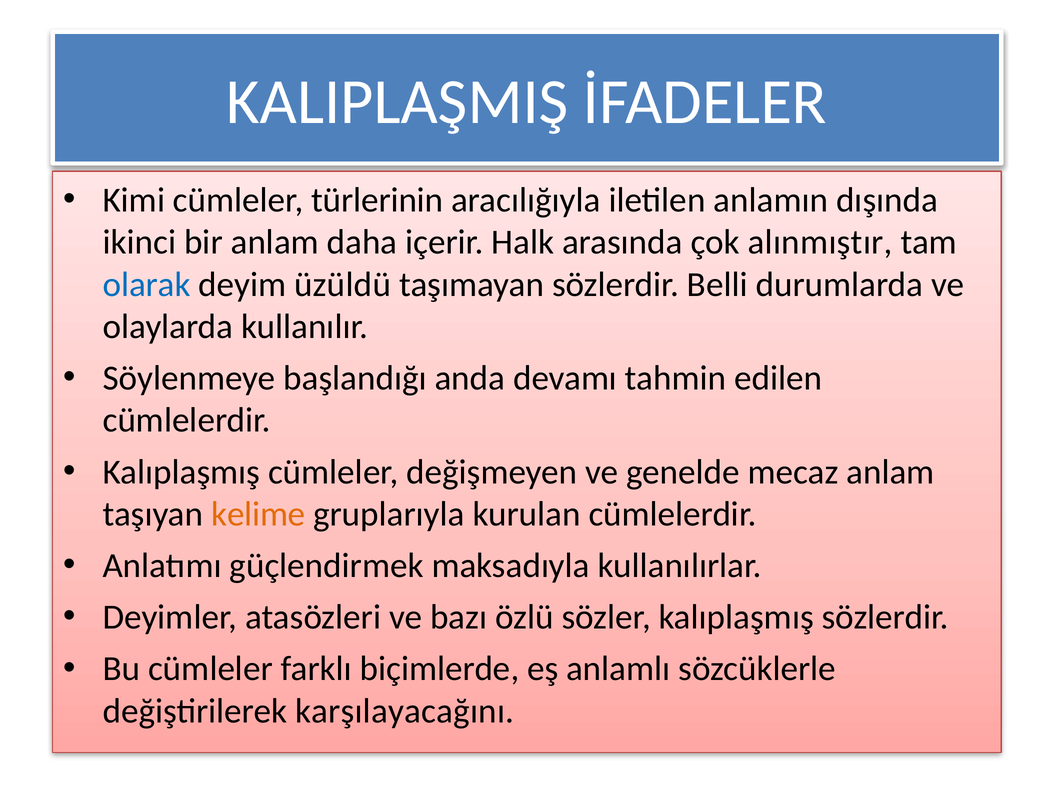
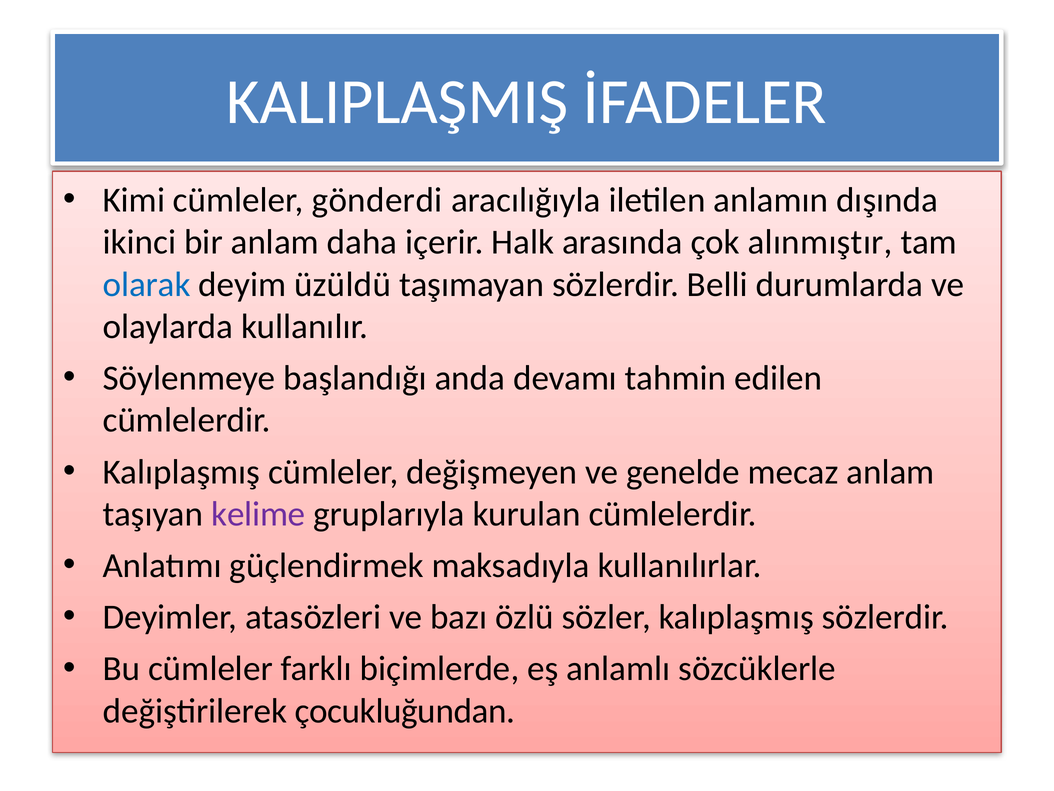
türlerinin: türlerinin -> gönderdi
kelime colour: orange -> purple
karşılayacağını: karşılayacağını -> çocukluğundan
